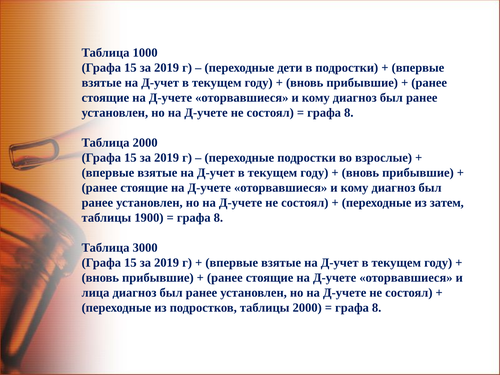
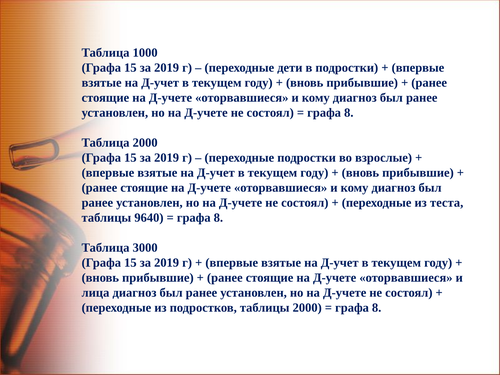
затем: затем -> теста
1900: 1900 -> 9640
